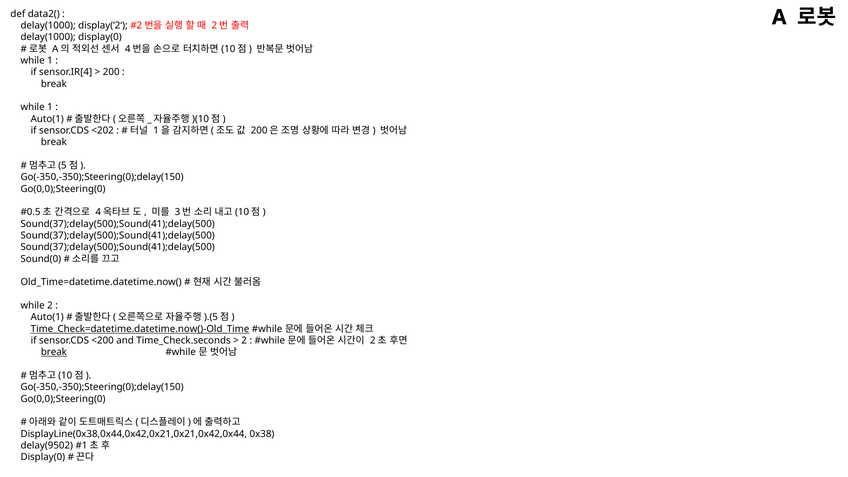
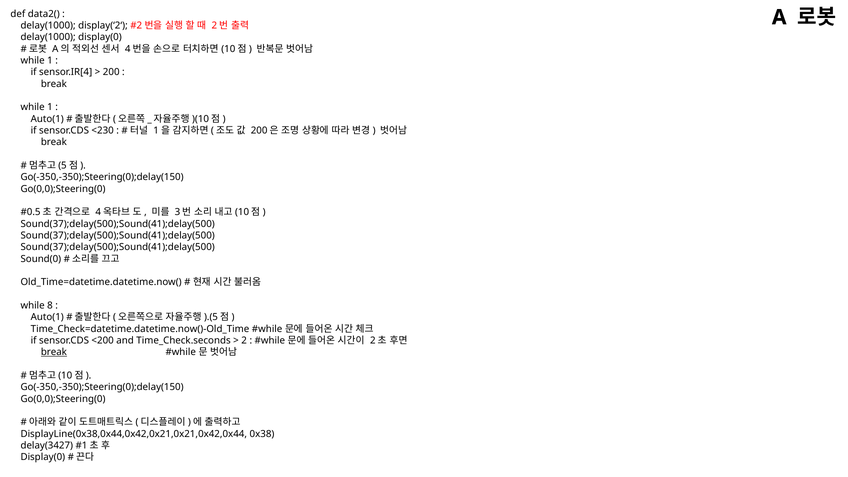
<202: <202 -> <230
while 2: 2 -> 8
Time_Check=datetime.datetime.now()-Old_Time underline: present -> none
delay(9502: delay(9502 -> delay(3427
